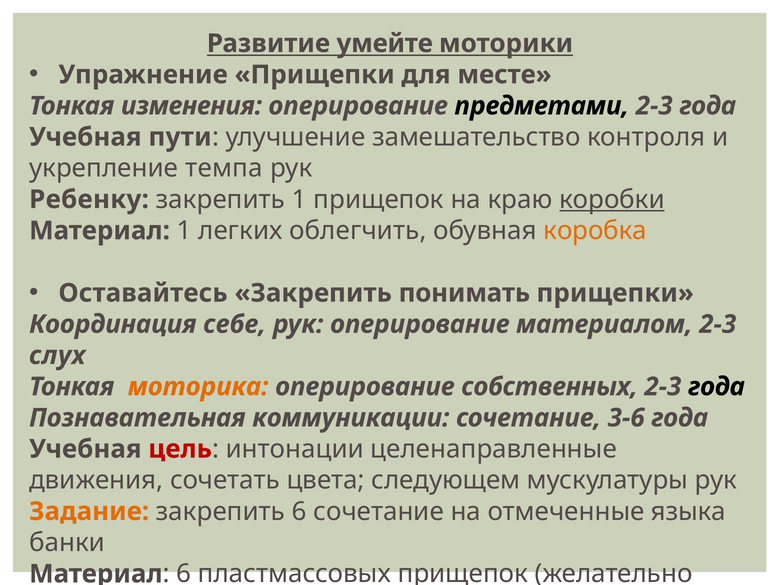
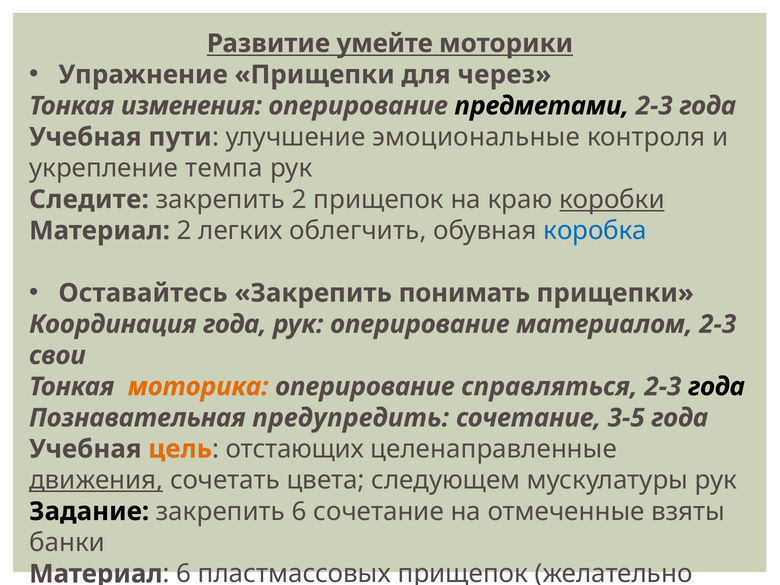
месте: месте -> через
замешательство: замешательство -> эмоциональные
Ребенку: Ребенку -> Следите
закрепить 1: 1 -> 2
Материал 1: 1 -> 2
коробка colour: orange -> blue
Координация себе: себе -> года
слух: слух -> свои
собственных: собственных -> справляться
коммуникации: коммуникации -> предупредить
3-6: 3-6 -> 3-5
цель colour: red -> orange
интонации: интонации -> отстающих
движения underline: none -> present
Задание colour: orange -> black
языка: языка -> взяты
